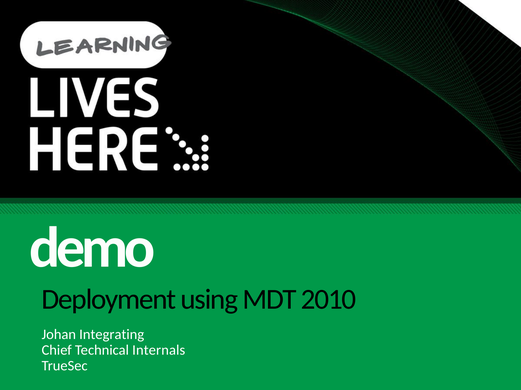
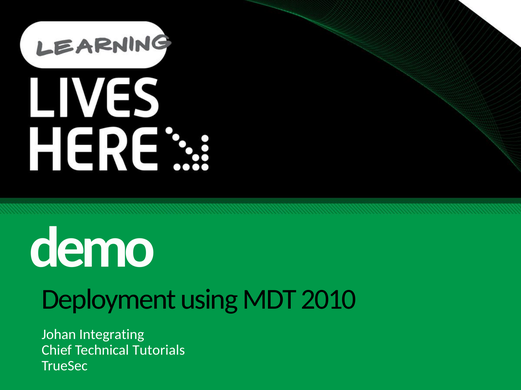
Internals: Internals -> Tutorials
